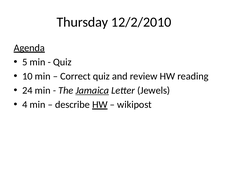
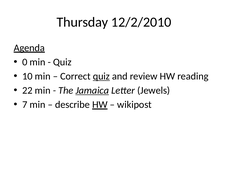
5: 5 -> 0
quiz at (101, 76) underline: none -> present
24: 24 -> 22
4: 4 -> 7
